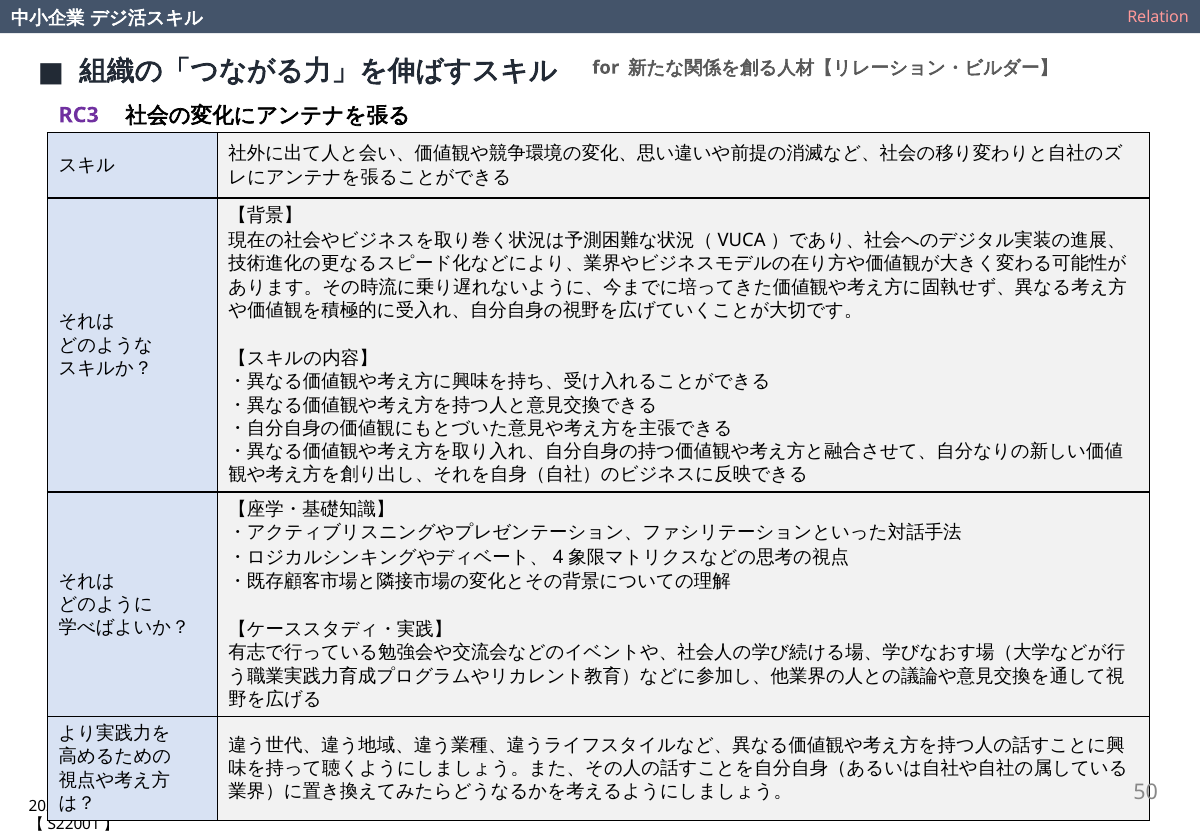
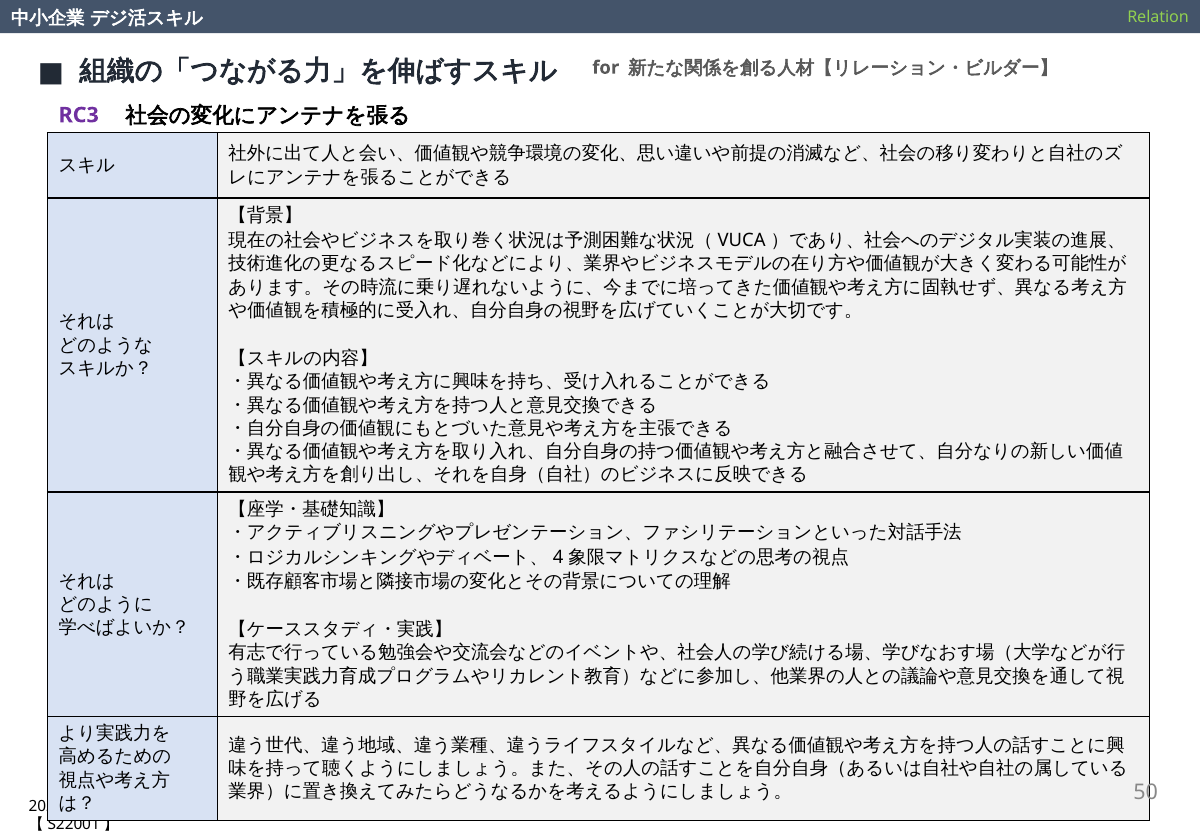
Relation colour: pink -> light green
